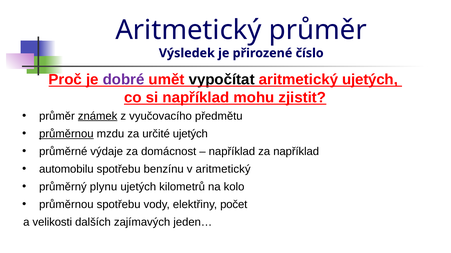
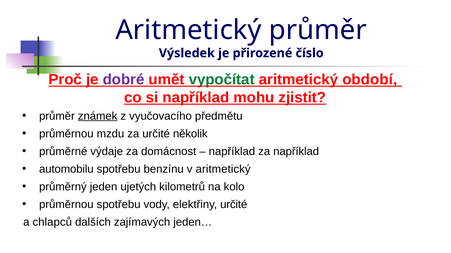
vypočítat colour: black -> green
aritmetický ujetých: ujetých -> období
průměrnou at (66, 134) underline: present -> none
určité ujetých: ujetých -> několik
plynu: plynu -> jeden
elektřiny počet: počet -> určité
velikosti: velikosti -> chlapců
